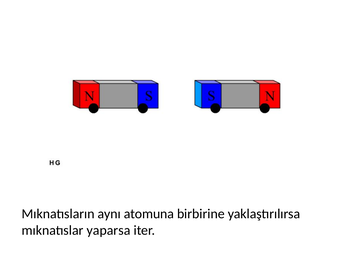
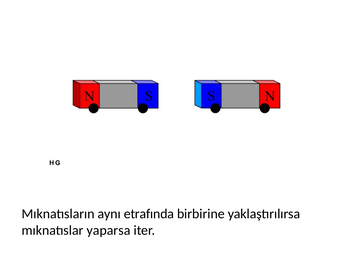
atomuna: atomuna -> etrafında
